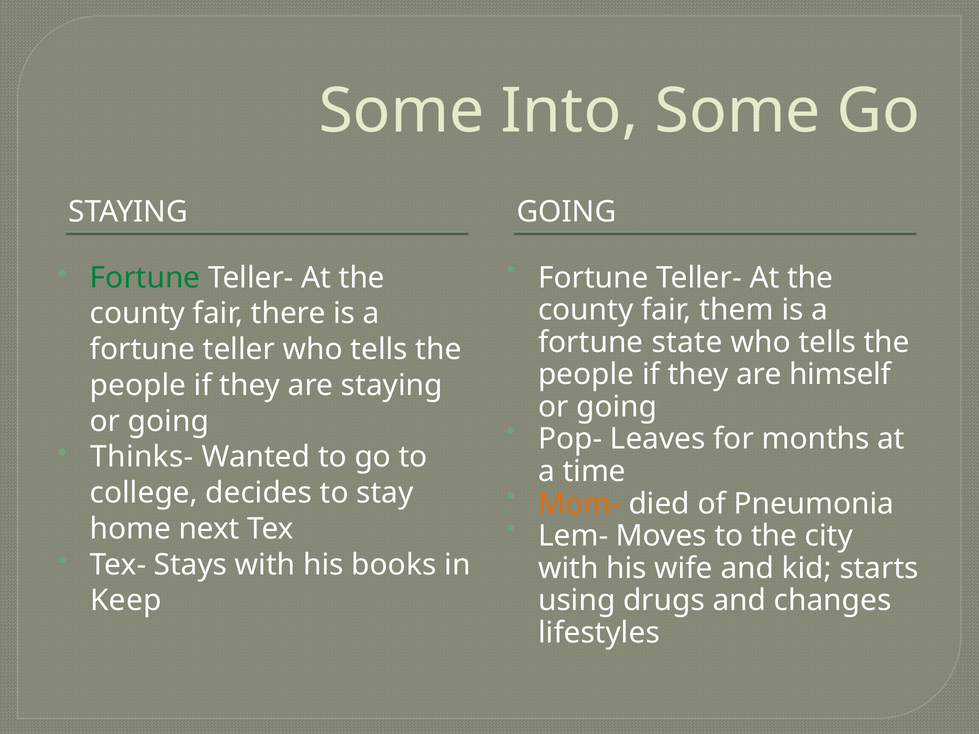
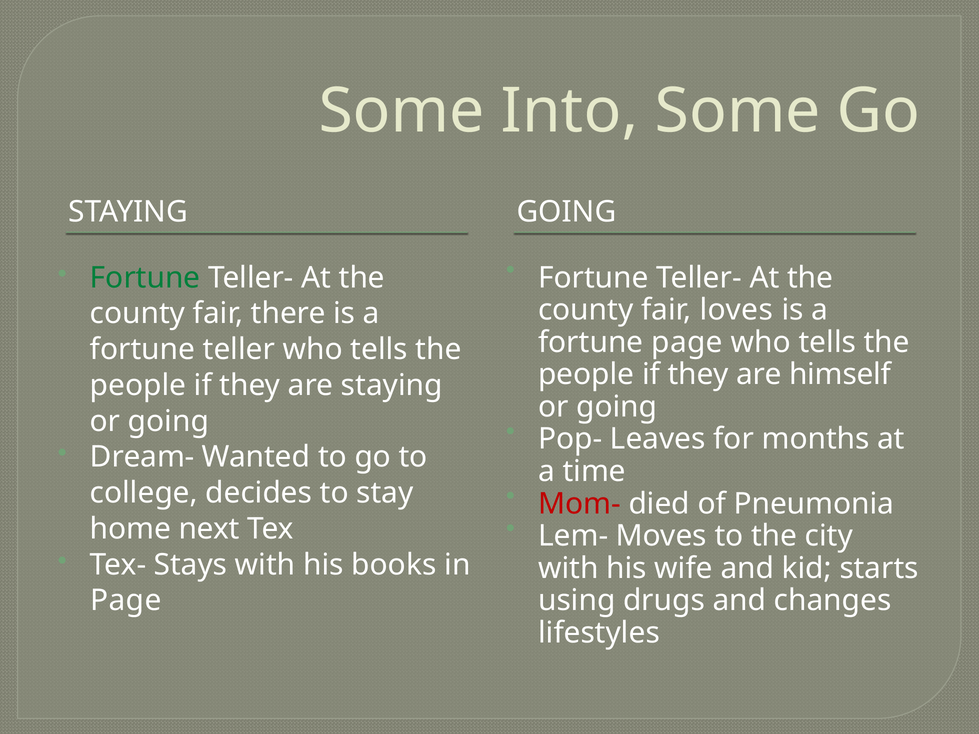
them: them -> loves
fortune state: state -> page
Thinks-: Thinks- -> Dream-
Mom- colour: orange -> red
Keep at (126, 601): Keep -> Page
